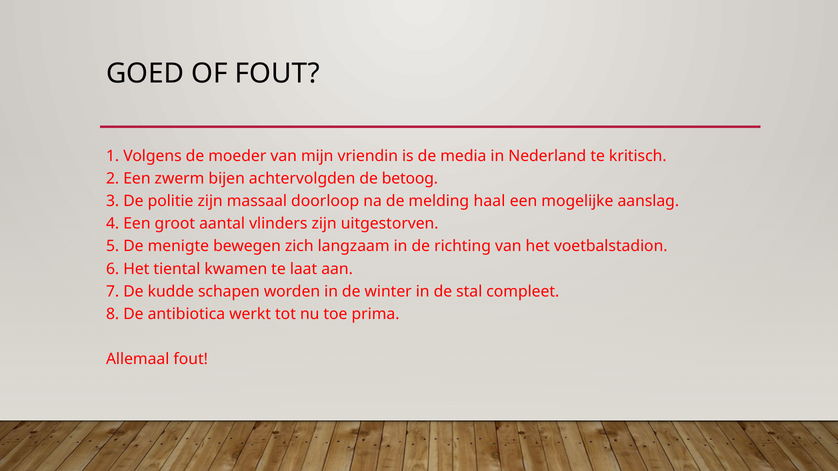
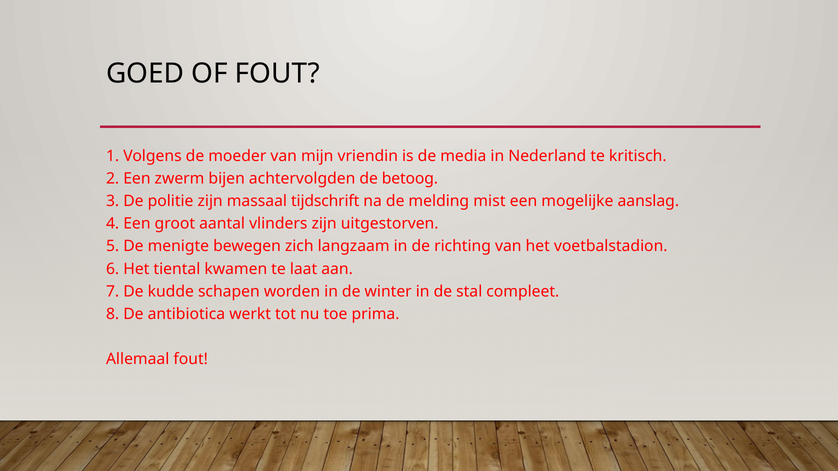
doorloop: doorloop -> tijdschrift
haal: haal -> mist
